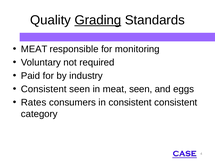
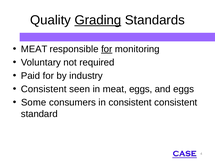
for at (107, 49) underline: none -> present
meat seen: seen -> eggs
Rates: Rates -> Some
category: category -> standard
